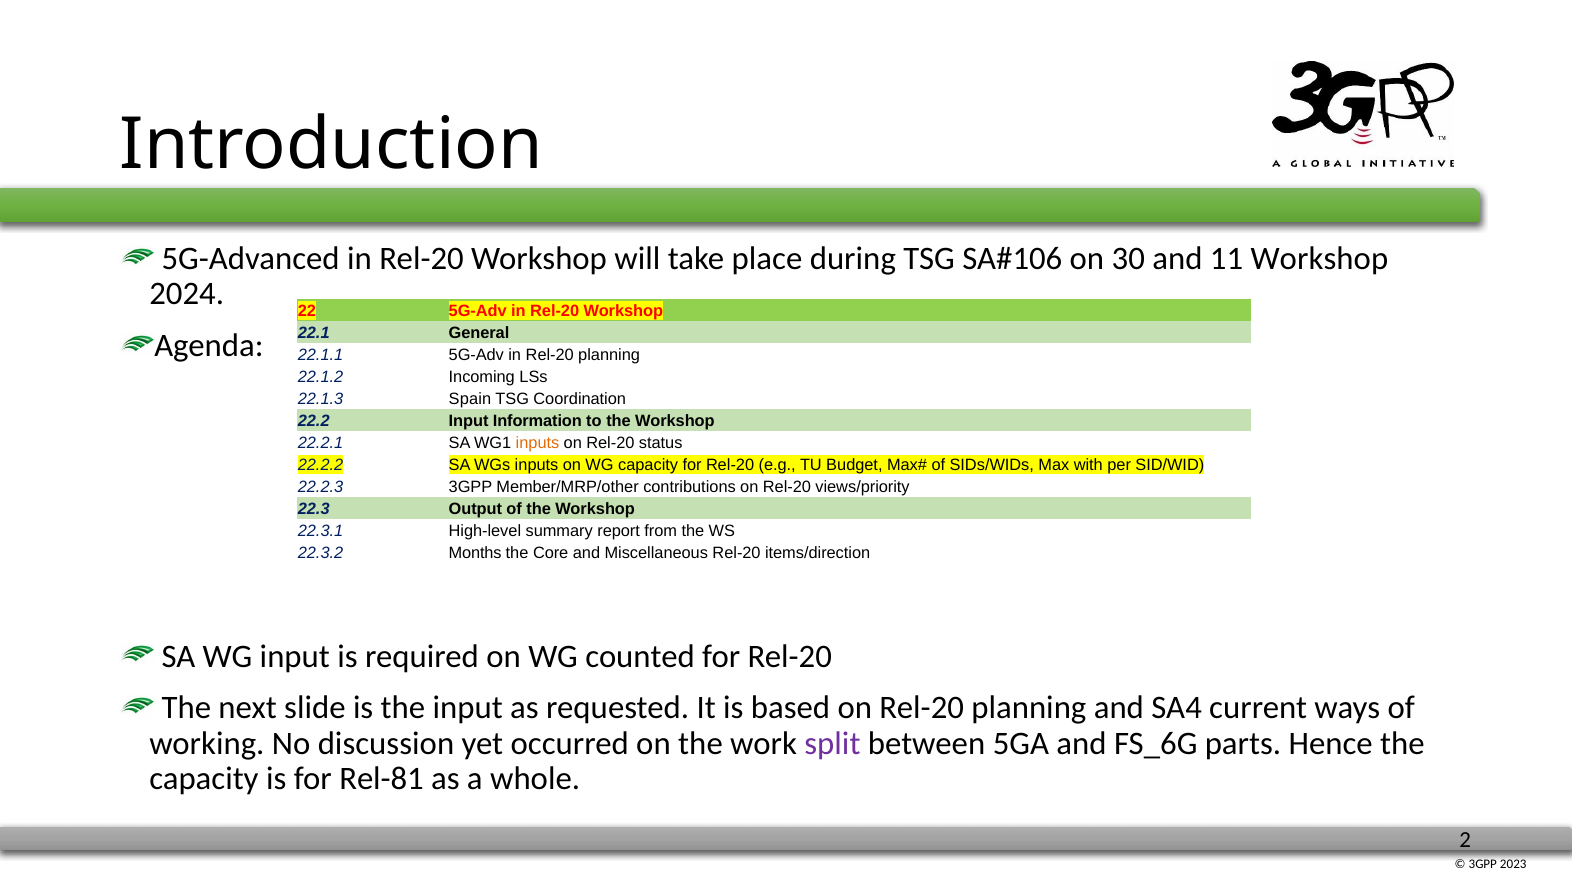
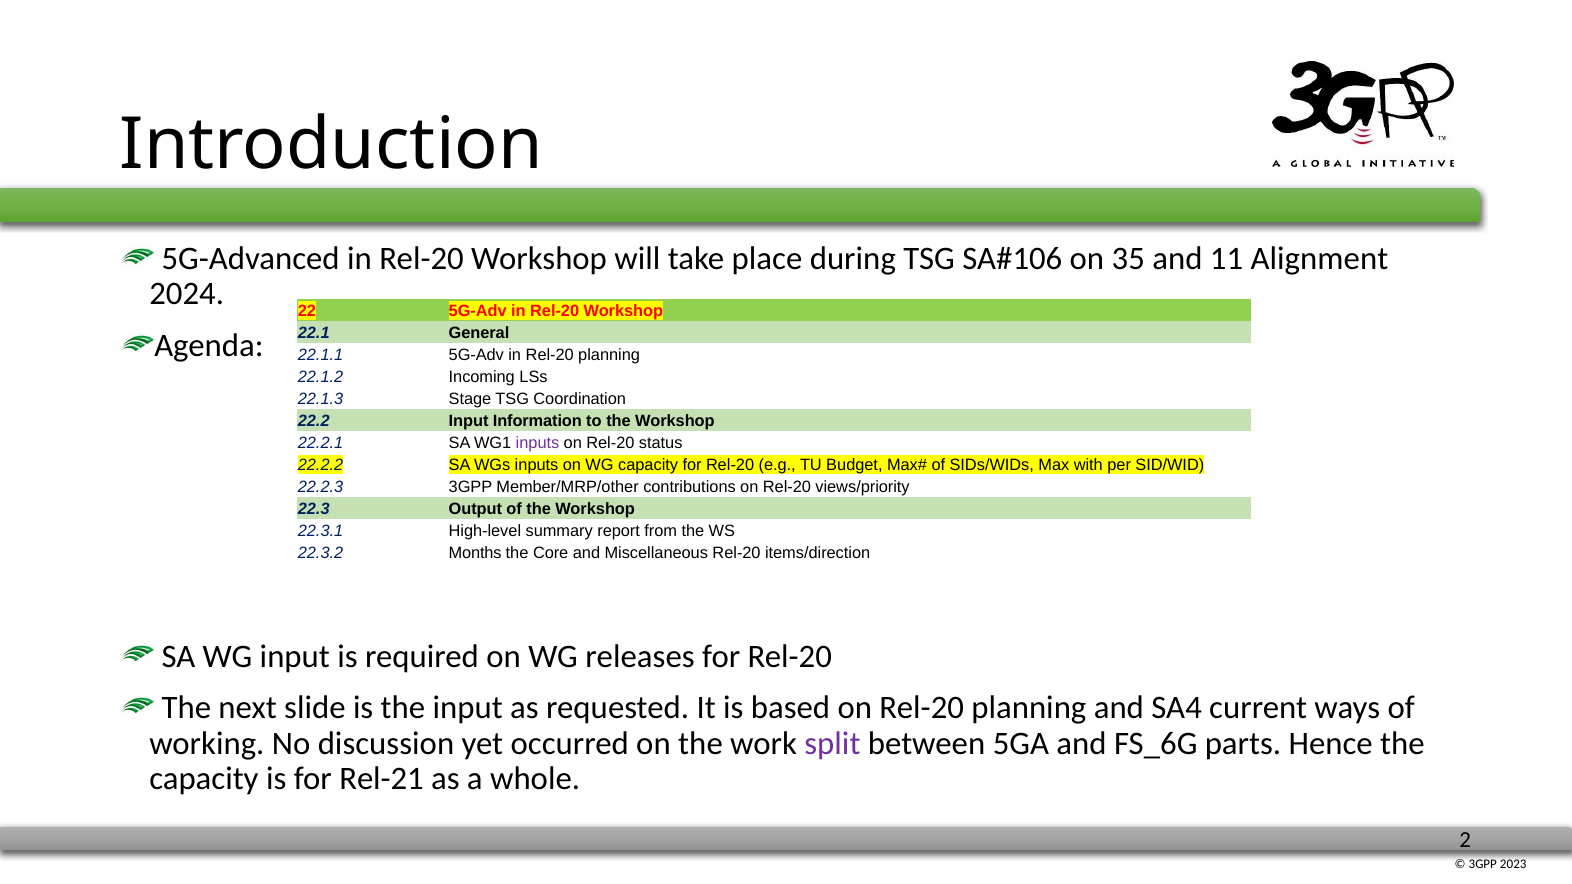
30: 30 -> 35
11 Workshop: Workshop -> Alignment
Spain: Spain -> Stage
inputs at (538, 443) colour: orange -> purple
counted: counted -> releases
Rel-81: Rel-81 -> Rel-21
